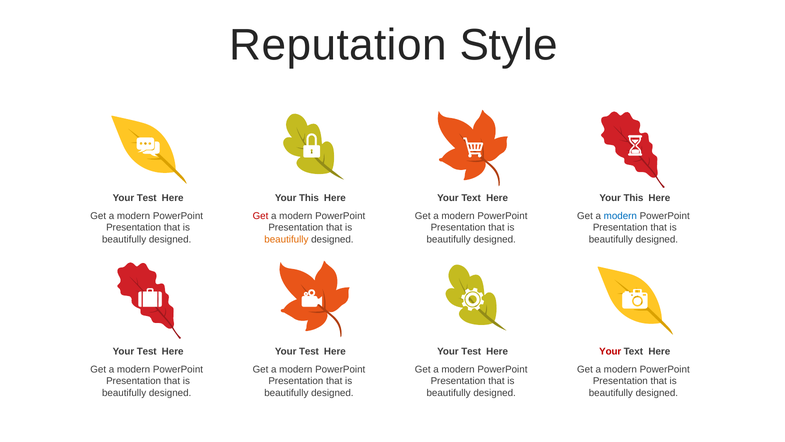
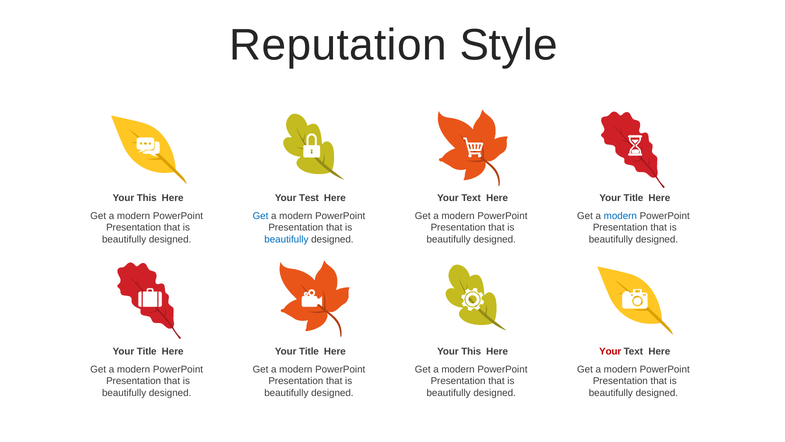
Test at (147, 198): Test -> This
This at (309, 198): This -> Test
This at (633, 198): This -> Title
Get at (261, 216) colour: red -> blue
beautifully at (286, 239) colour: orange -> blue
Test at (147, 351): Test -> Title
Test at (309, 351): Test -> Title
Test at (471, 351): Test -> This
